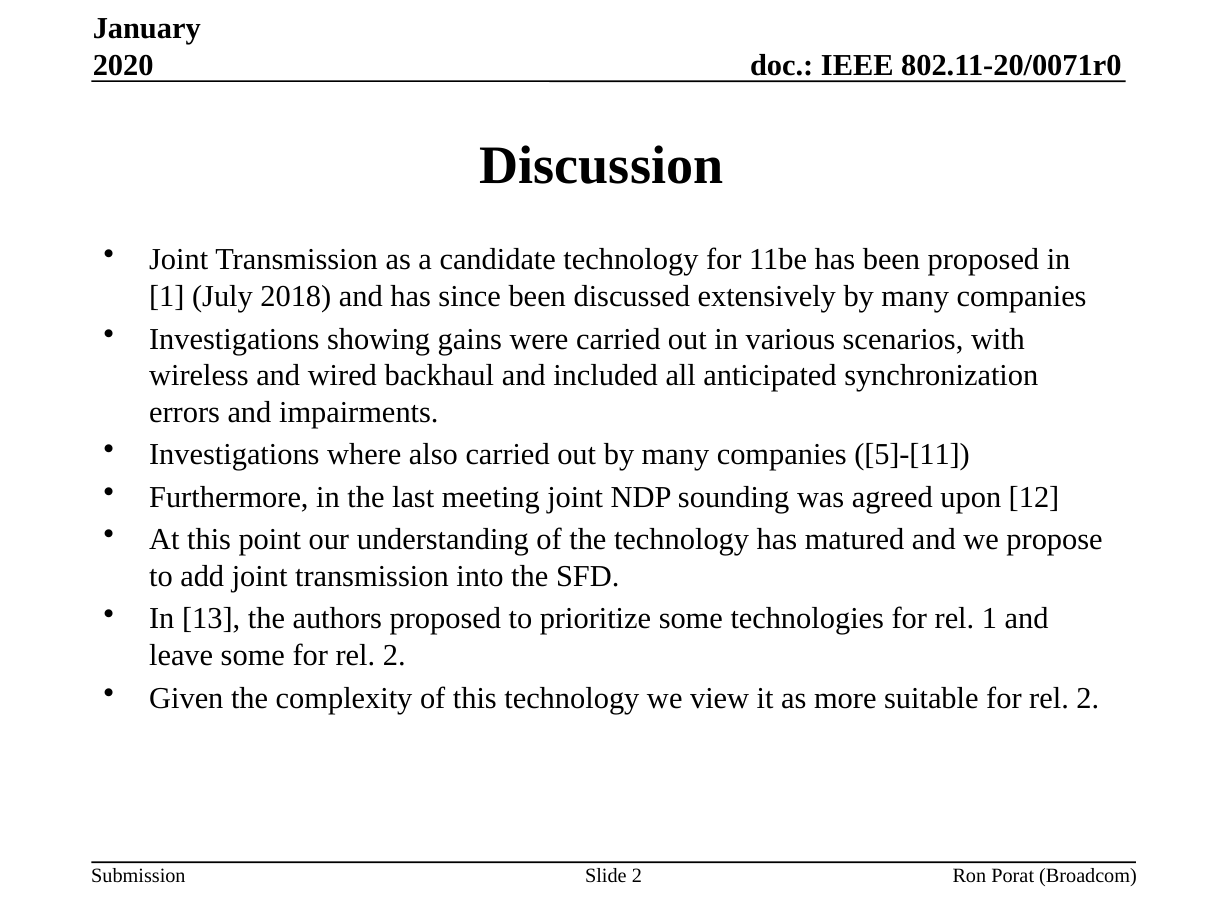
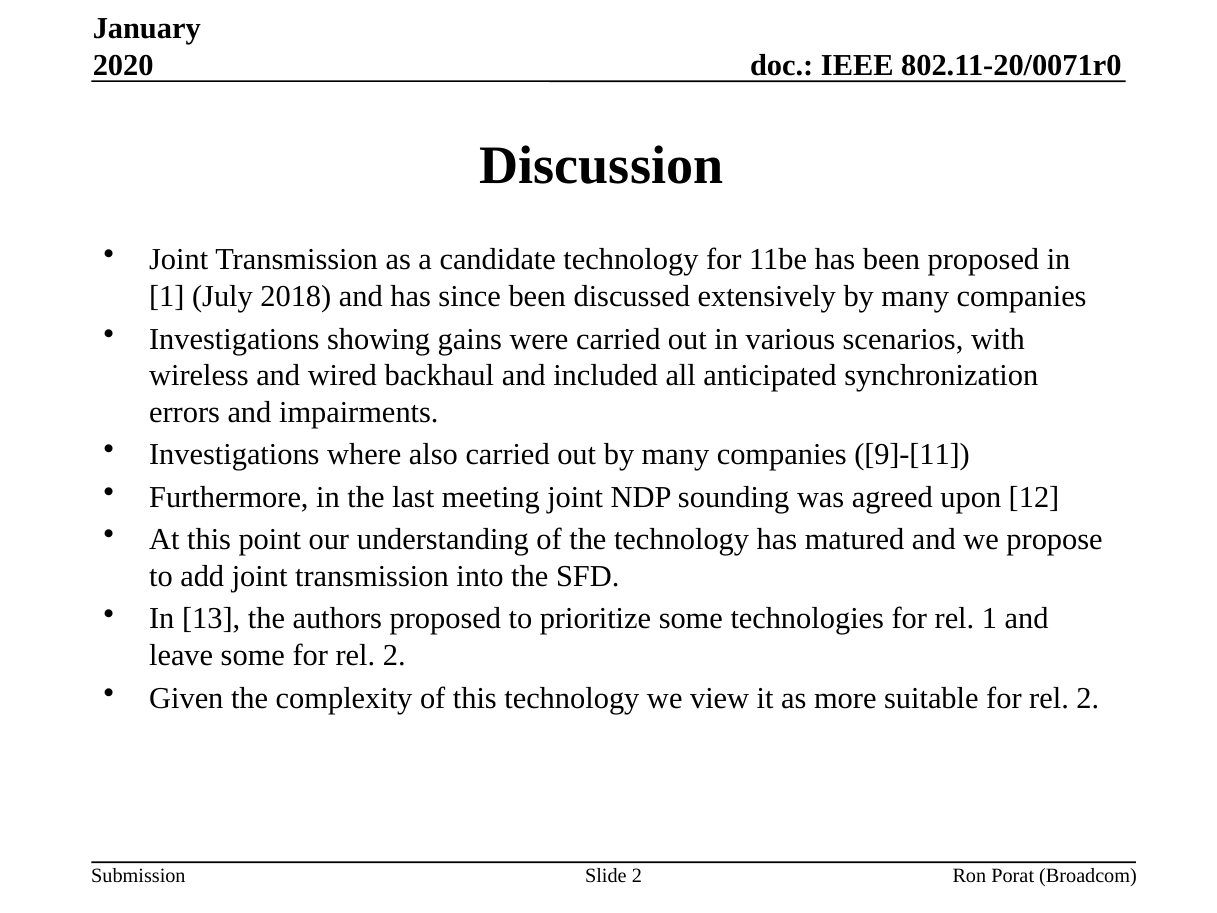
5]-[11: 5]-[11 -> 9]-[11
